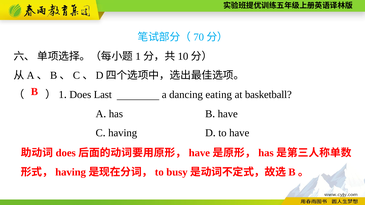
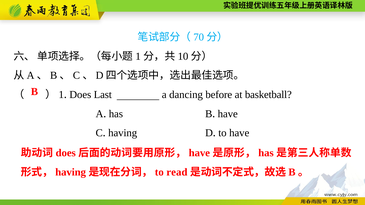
eating: eating -> before
busy: busy -> read
